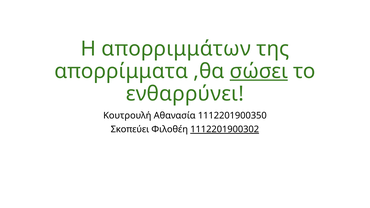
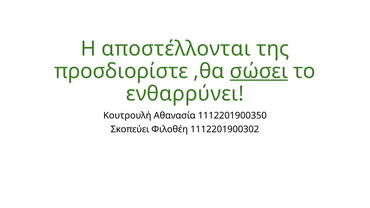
απορριμμάτων: απορριμμάτων -> αποστέλλονται
απορρίμματα: απορρίμματα -> προσδιορίστε
1112201900302 underline: present -> none
